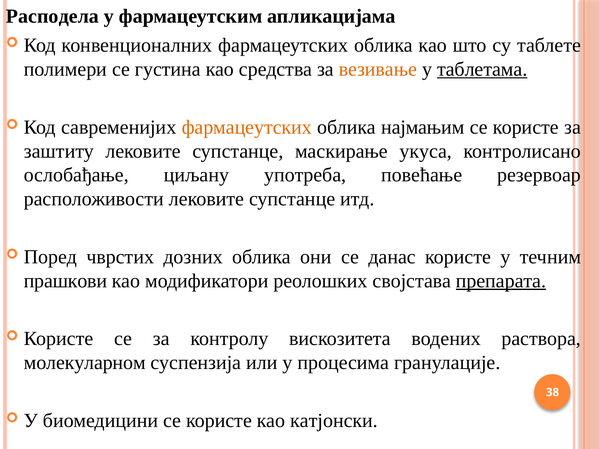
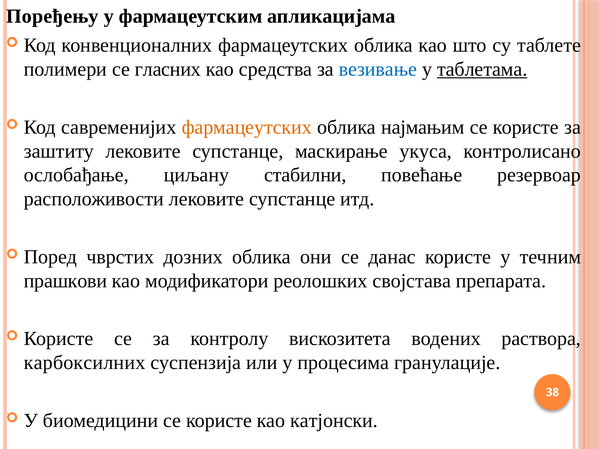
Расподела: Расподела -> Поређењу
густина: густина -> гласних
везивање colour: orange -> blue
употреба: употреба -> стабилни
препарата underline: present -> none
молекуларном: молекуларном -> карбоксилних
